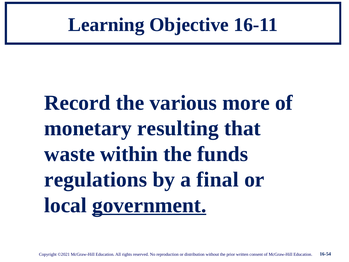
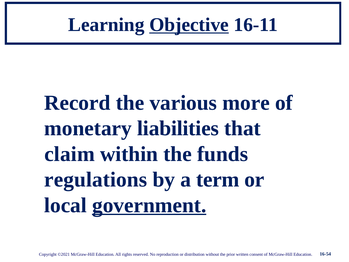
Objective underline: none -> present
resulting: resulting -> liabilities
waste: waste -> claim
final: final -> term
